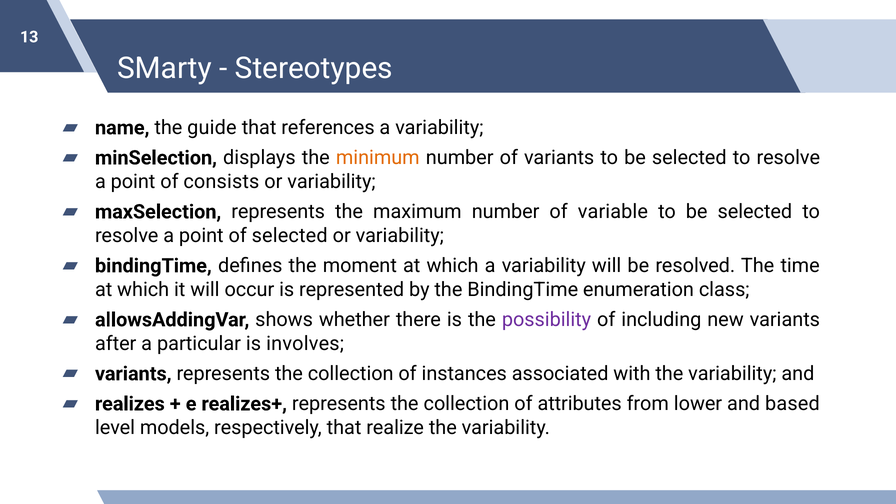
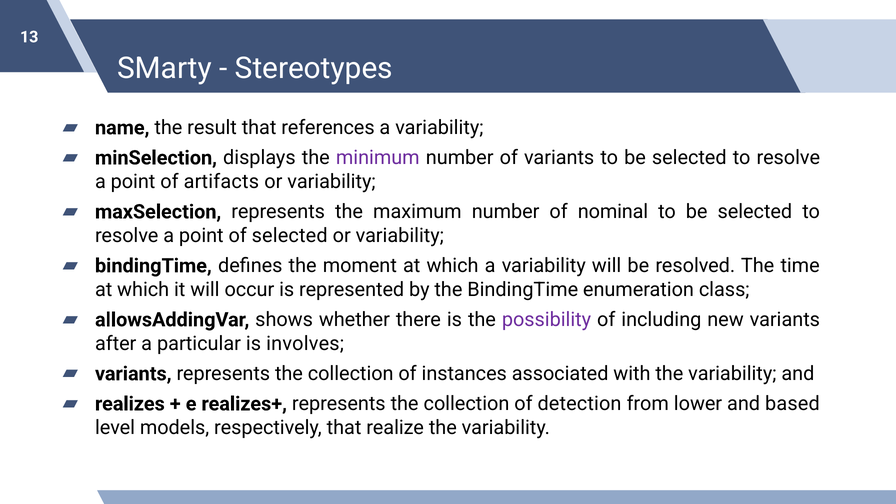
guide: guide -> result
minimum colour: orange -> purple
consists: consists -> artifacts
variable: variable -> nominal
attributes: attributes -> detection
